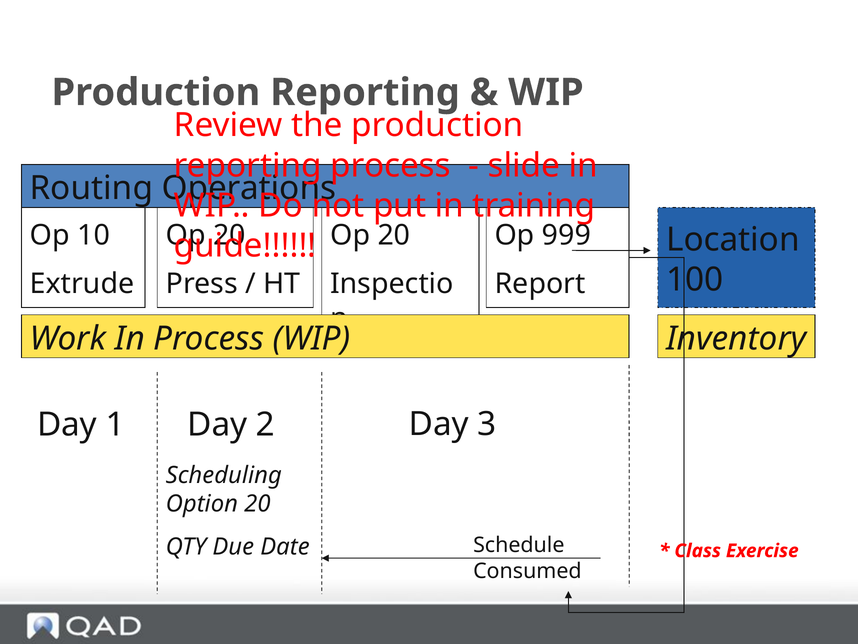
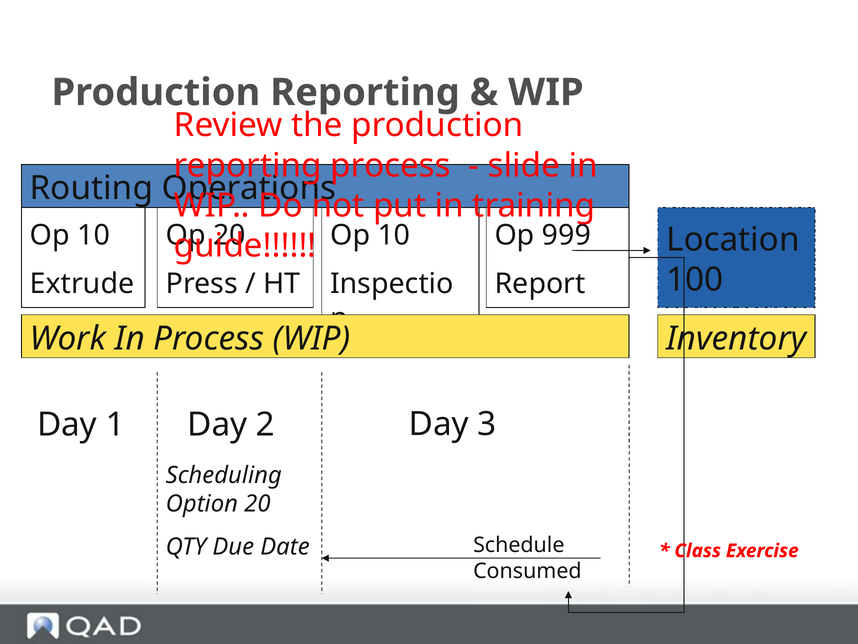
20 at (394, 235): 20 -> 10
